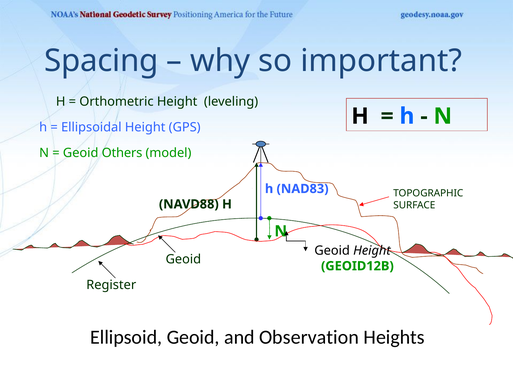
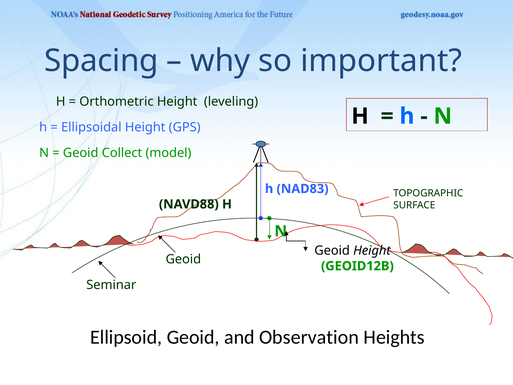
Others: Others -> Collect
Register: Register -> Seminar
